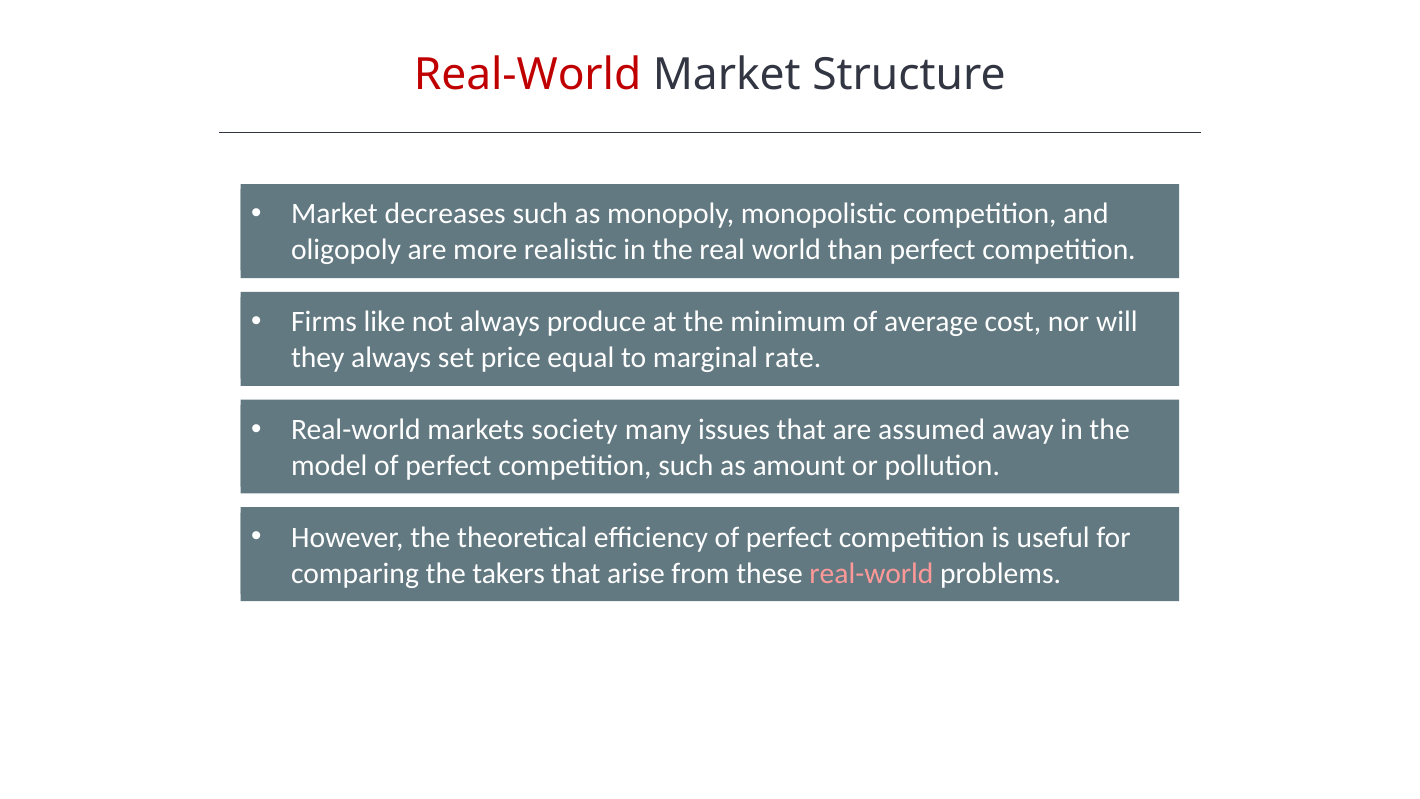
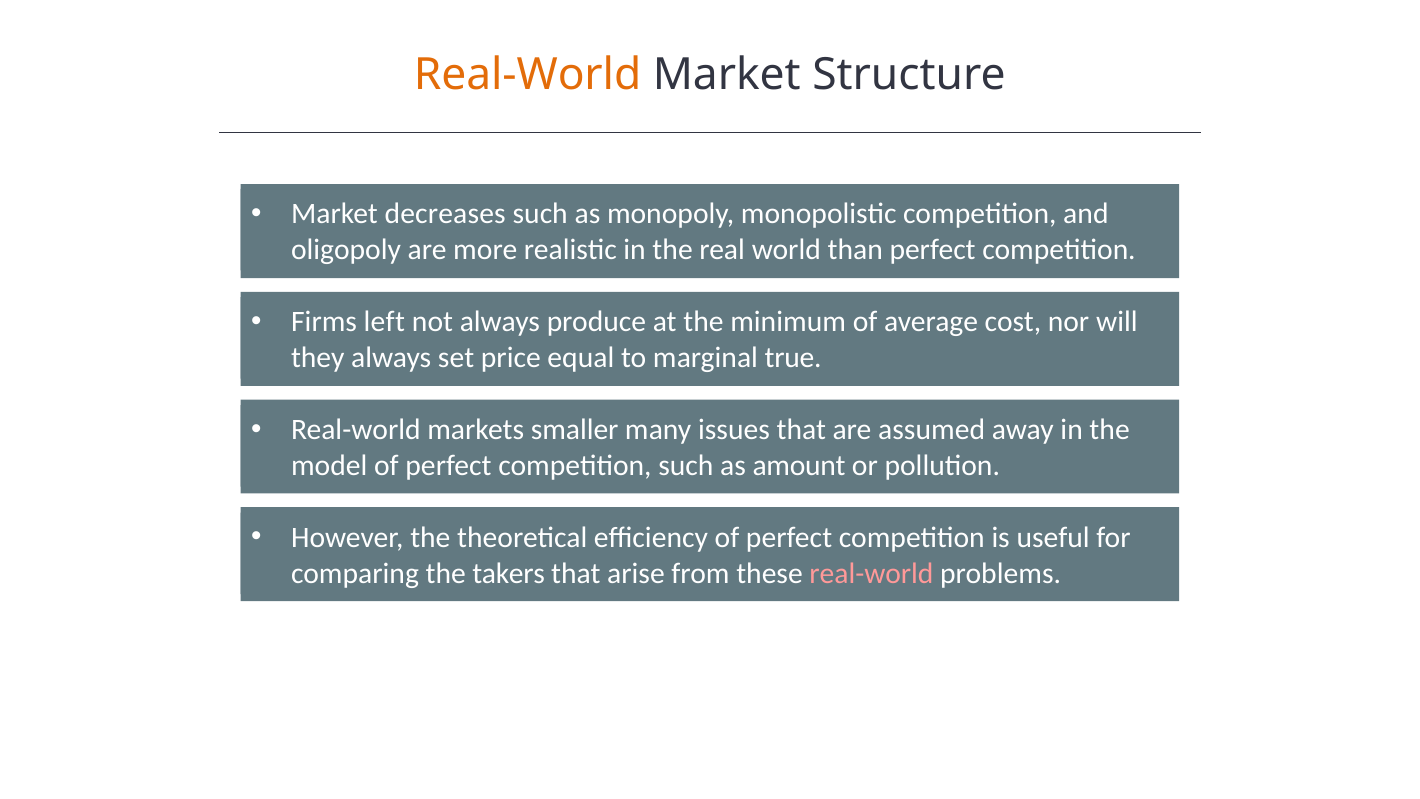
Real-World at (528, 74) colour: red -> orange
like: like -> left
rate: rate -> true
society: society -> smaller
